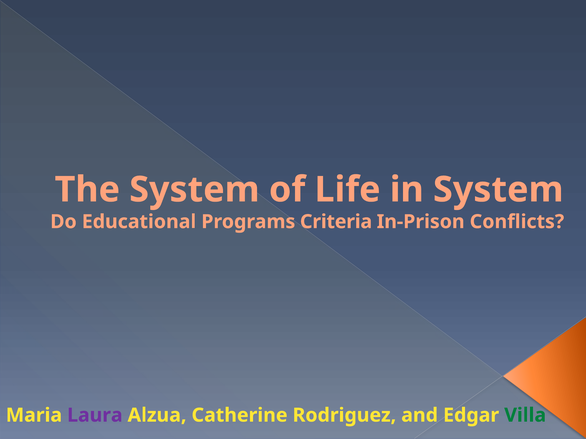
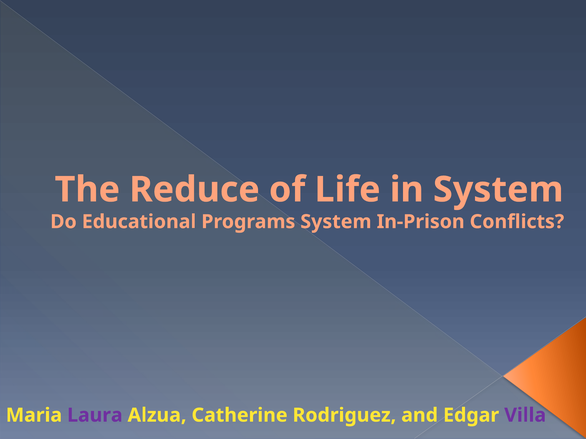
The System: System -> Reduce
Programs Criteria: Criteria -> System
Villa colour: green -> purple
